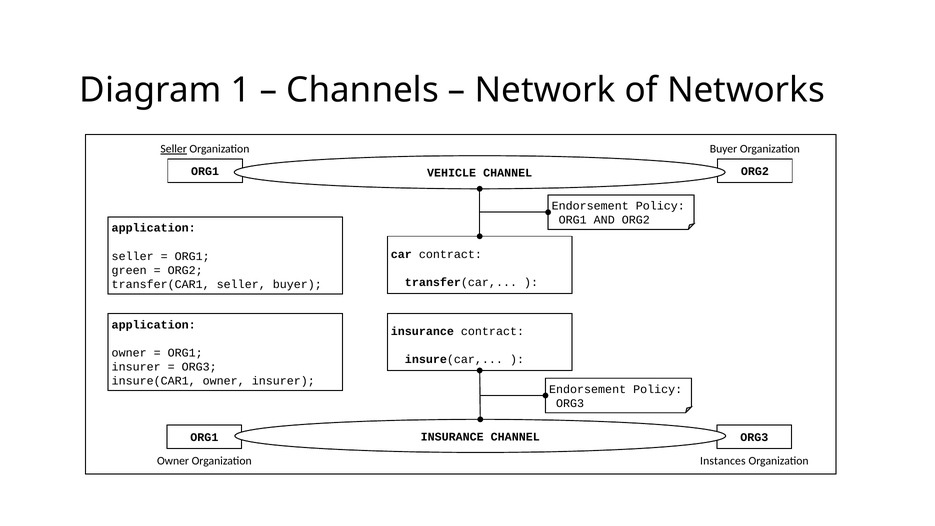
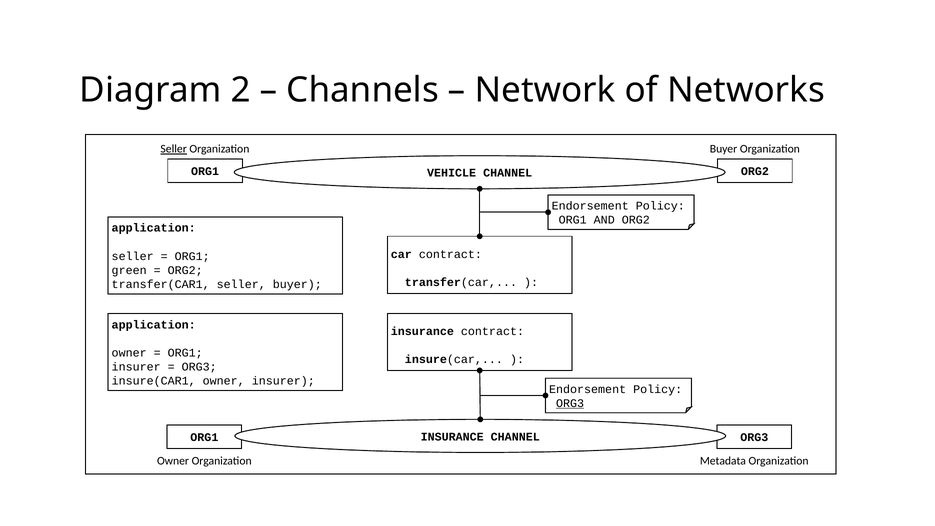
1: 1 -> 2
ORG3 at (570, 403) underline: none -> present
Instances: Instances -> Metadata
